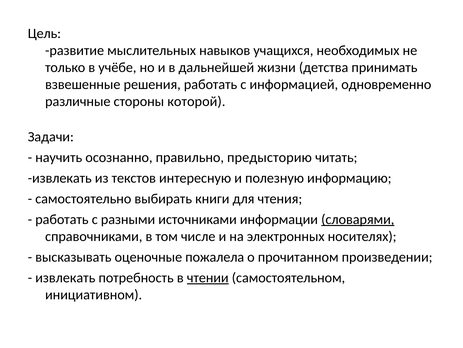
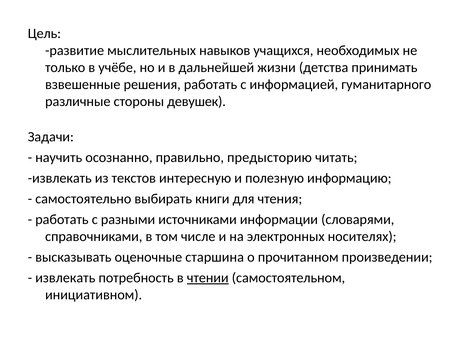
одновременно: одновременно -> гуманитарного
которой: которой -> девушек
словарями underline: present -> none
пожалела: пожалела -> старшина
